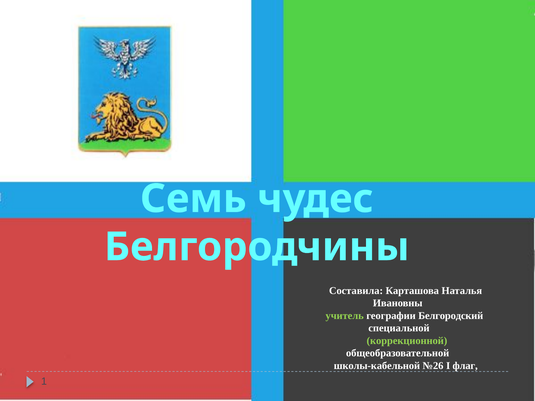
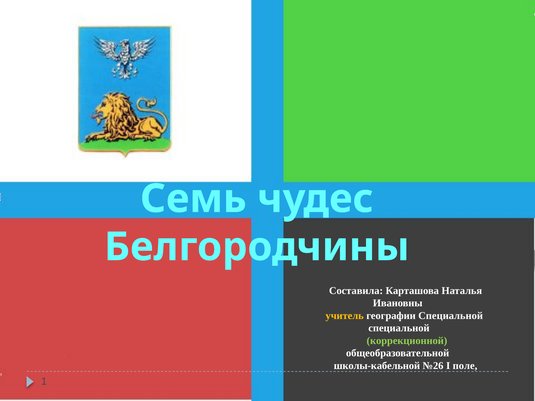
учитель colour: light green -> yellow
географии Белгородский: Белгородский -> Специальной
флаг: флаг -> поле
